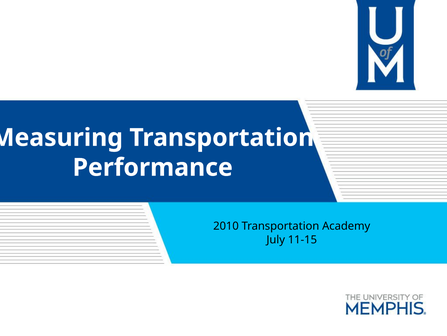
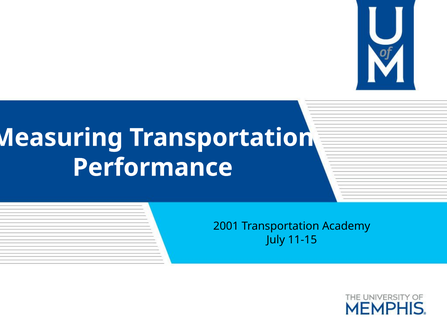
2010: 2010 -> 2001
